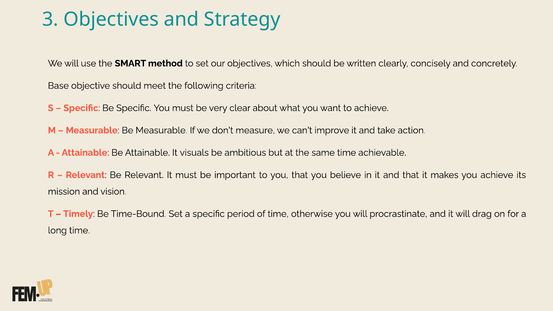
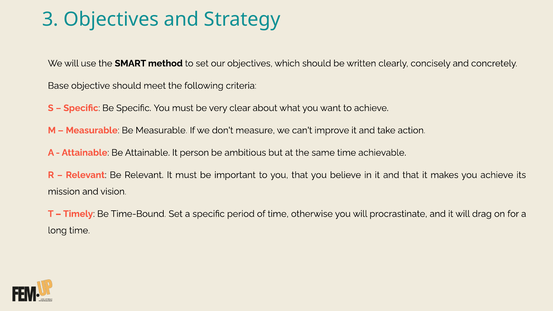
visuals: visuals -> person
